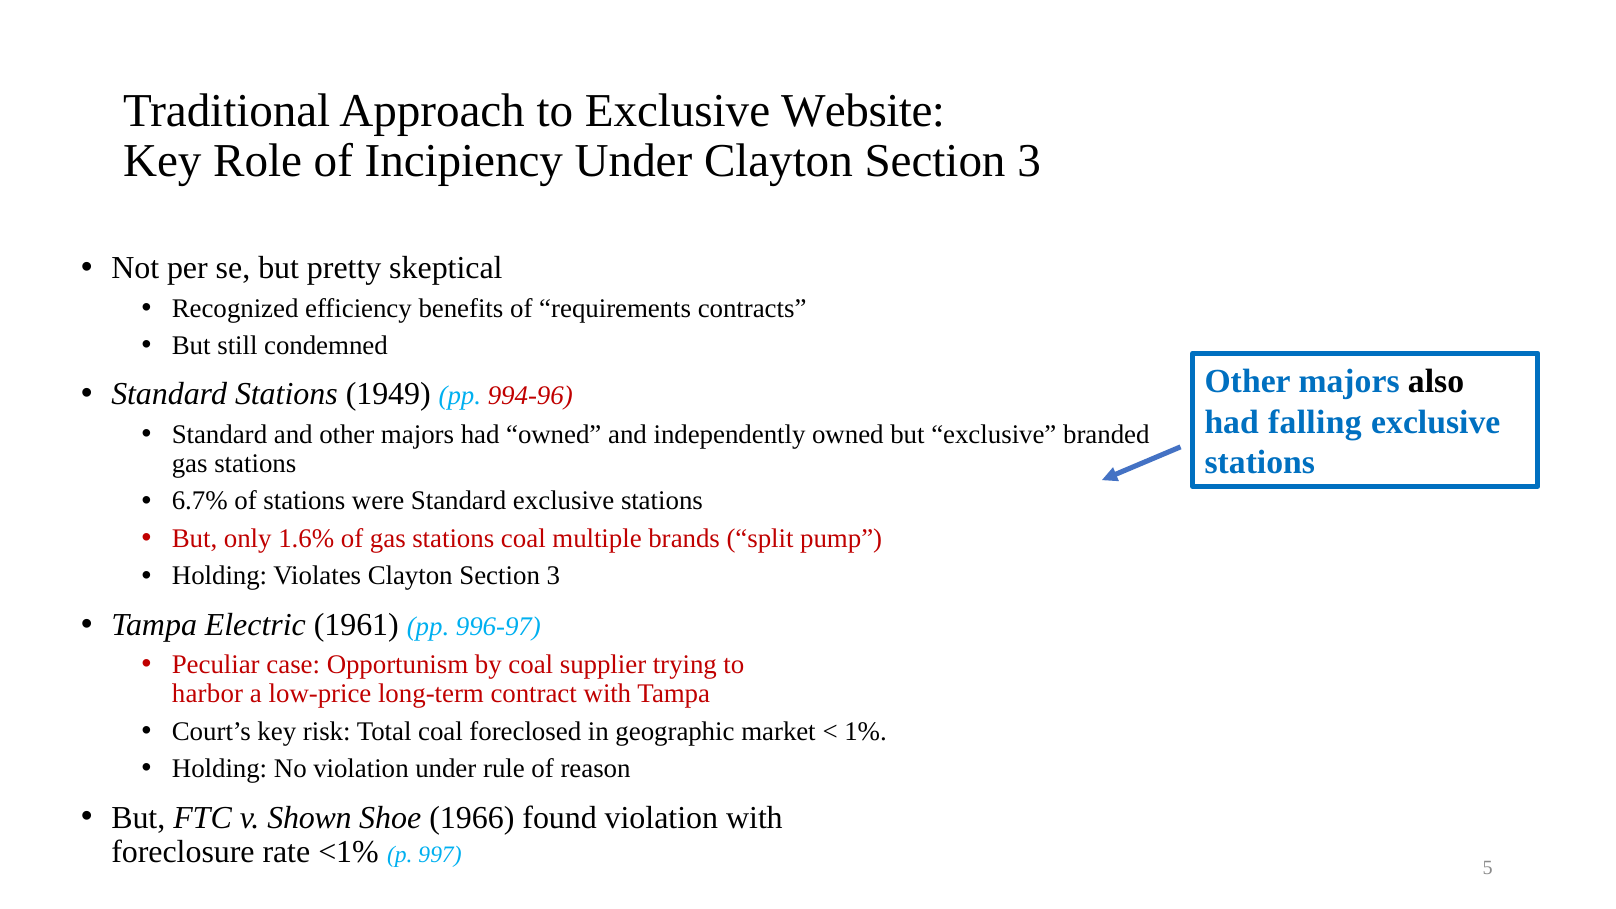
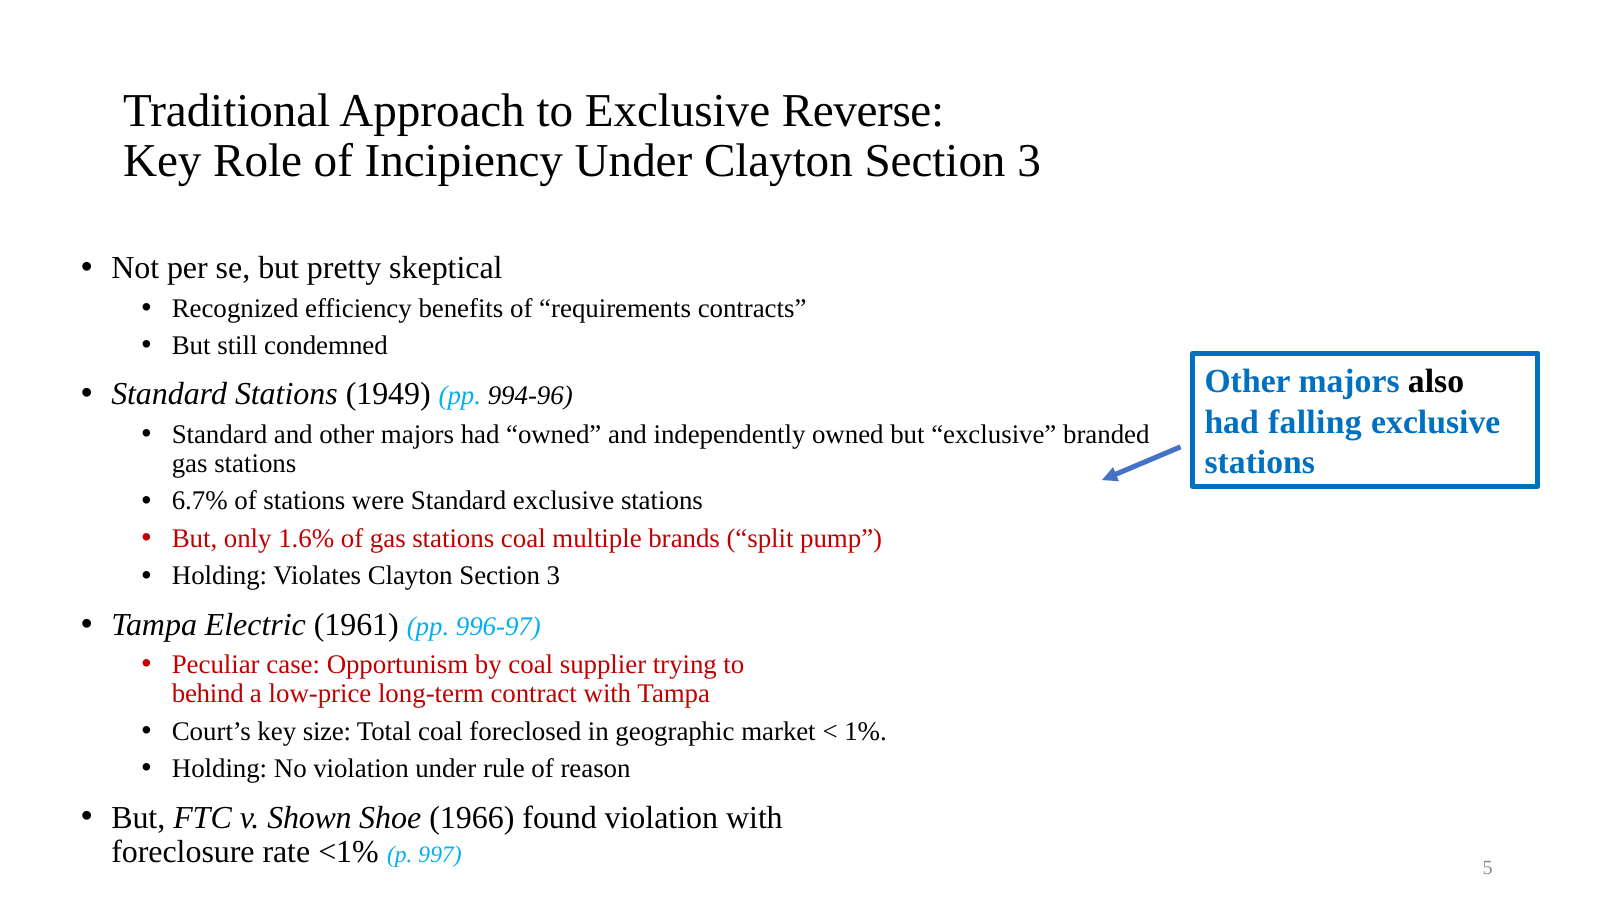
Website: Website -> Reverse
994-96 colour: red -> black
harbor: harbor -> behind
risk: risk -> size
